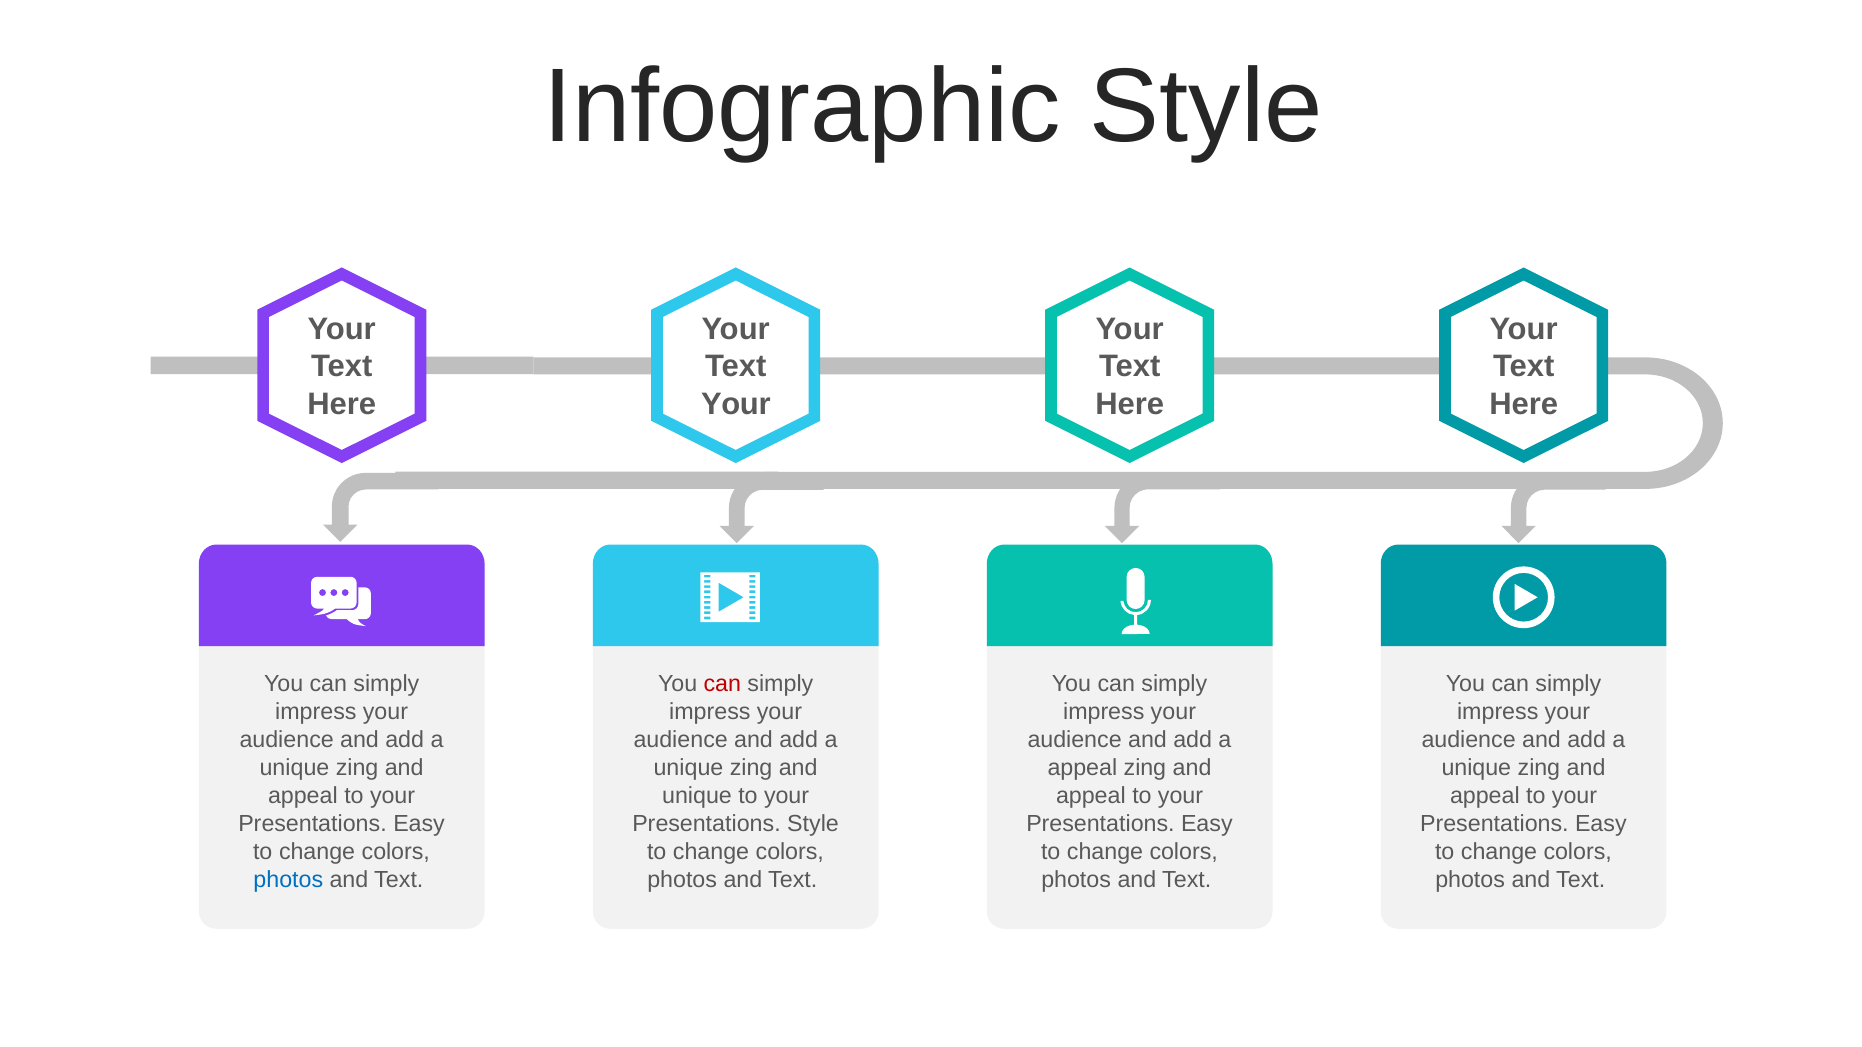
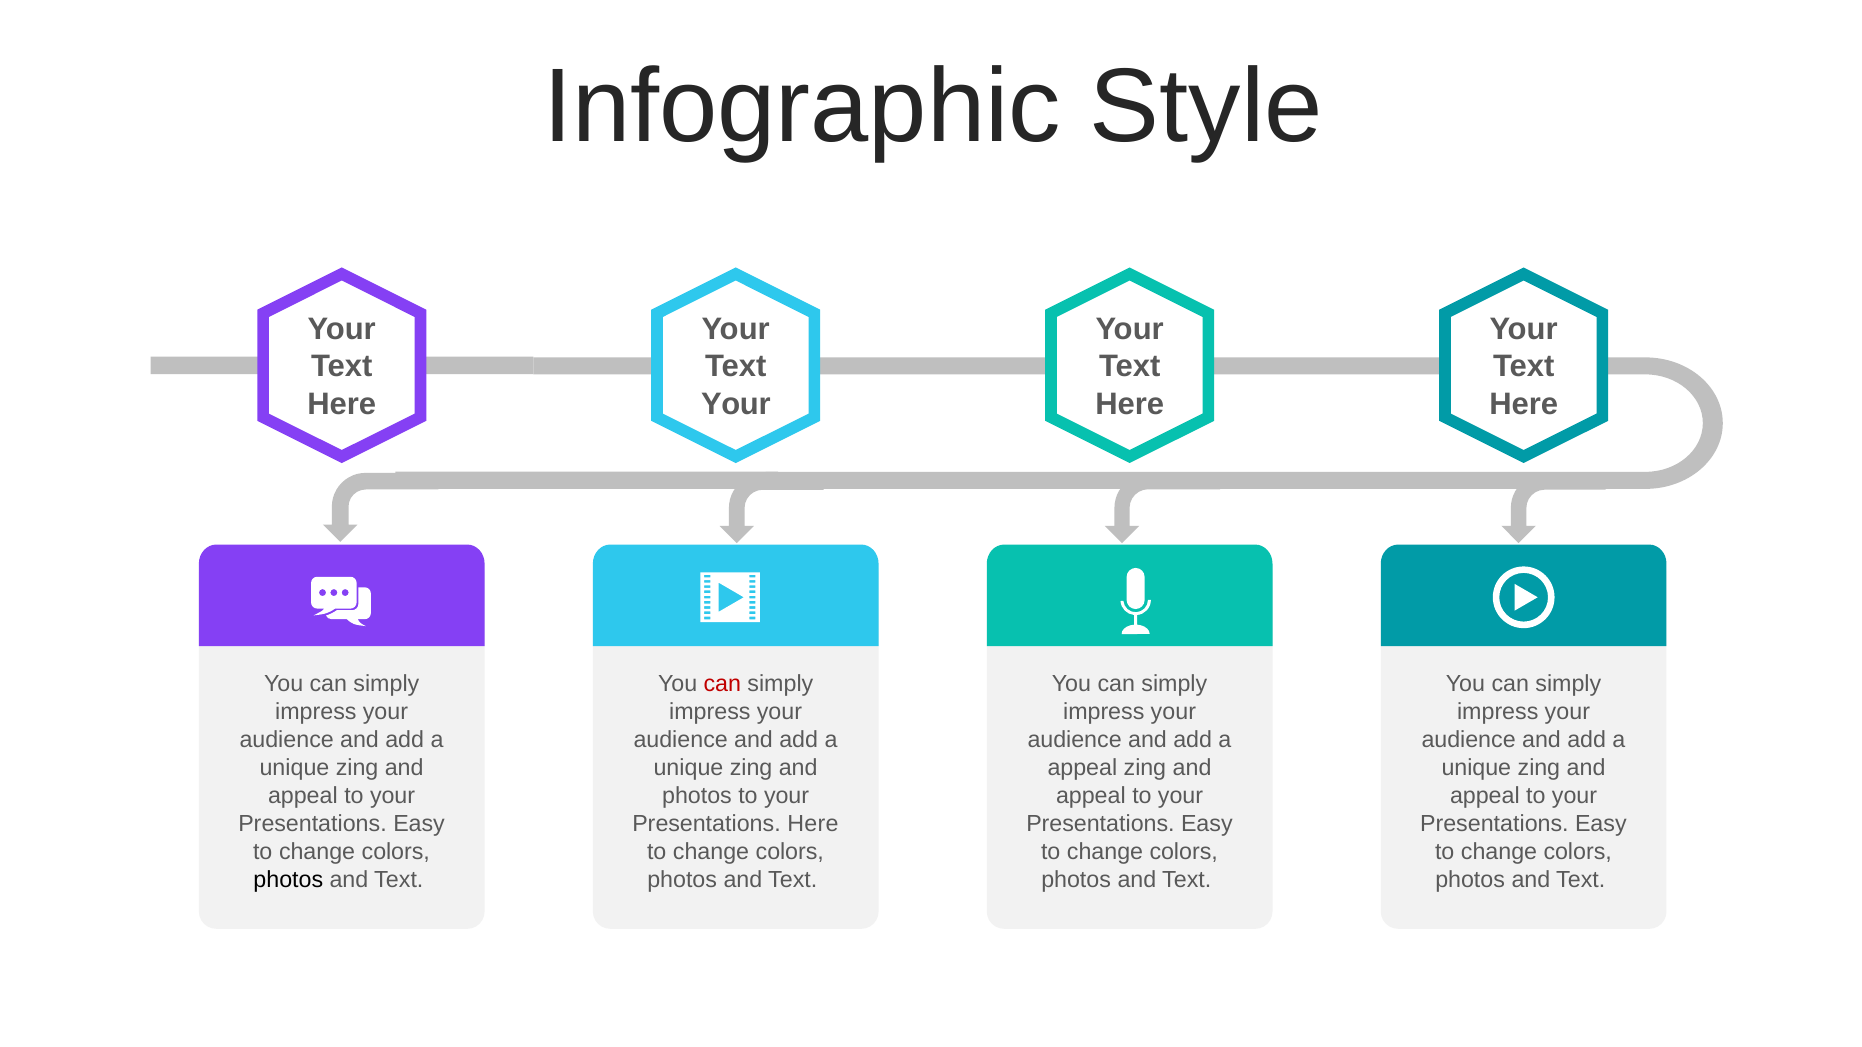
unique at (697, 796): unique -> photos
Presentations Style: Style -> Here
photos at (288, 880) colour: blue -> black
